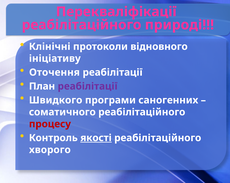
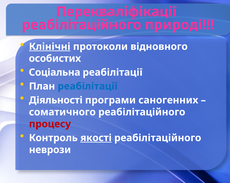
Клінічні underline: none -> present
ініціативу: ініціативу -> особистих
Оточення: Оточення -> Соцiальна
реабілітації at (88, 86) colour: purple -> blue
Швидкого: Швидкого -> Діяльності
хворого: хворого -> неврози
